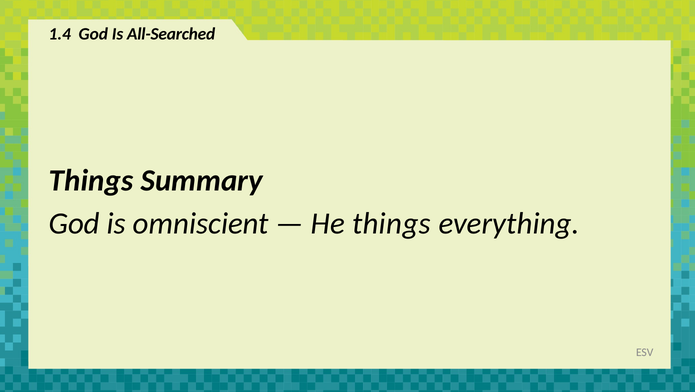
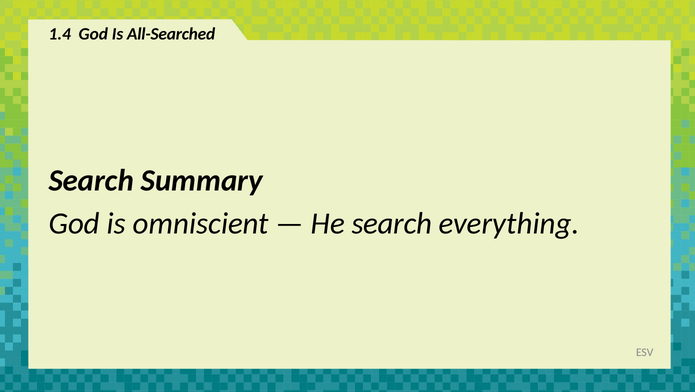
Things at (91, 180): Things -> Search
He things: things -> search
